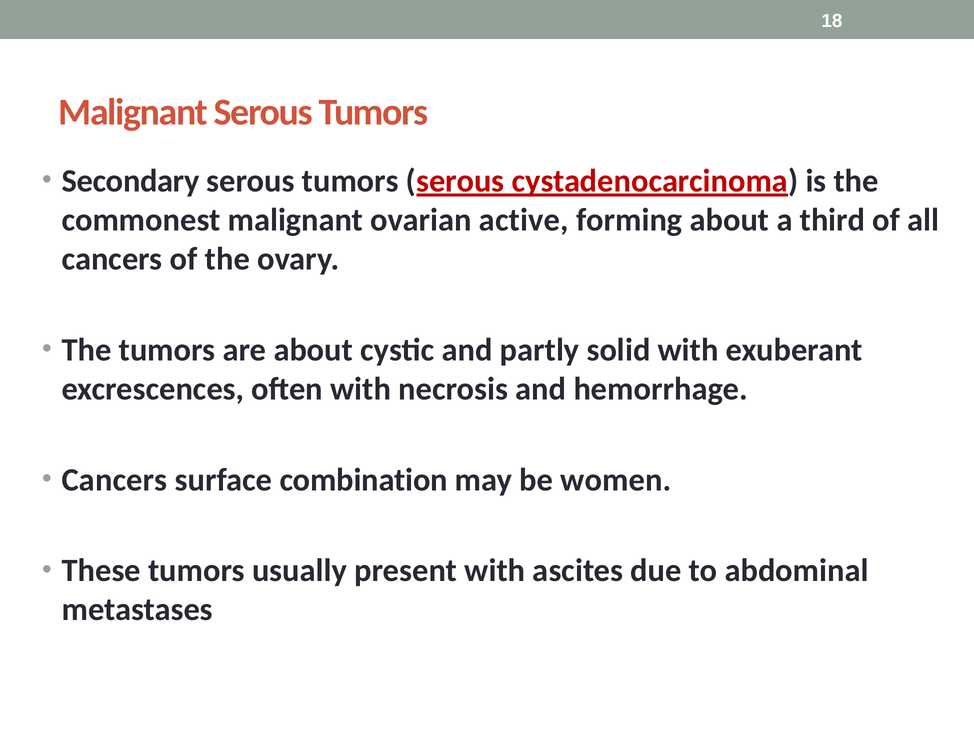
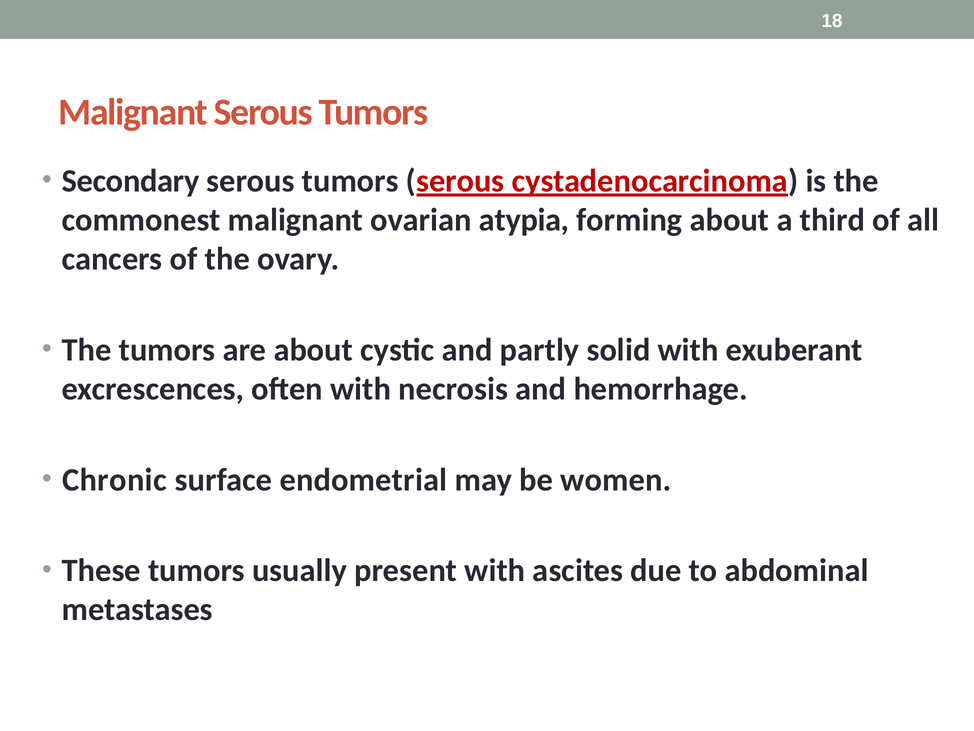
active: active -> atypia
Cancers at (114, 480): Cancers -> Chronic
combination: combination -> endometrial
